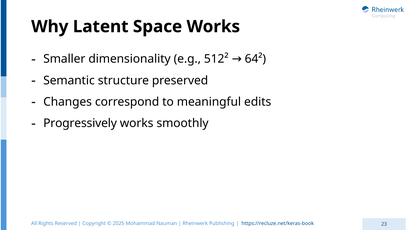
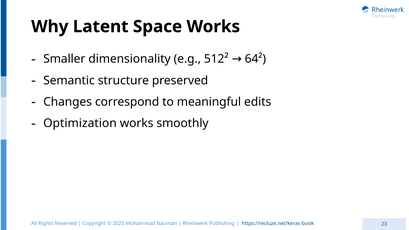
Progressively: Progressively -> Optimization
